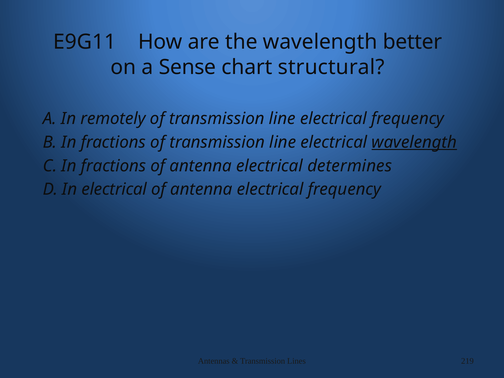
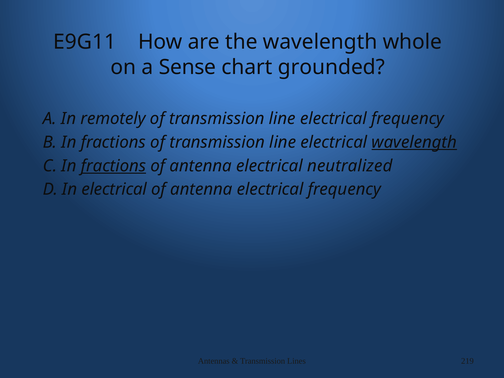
better: better -> whole
structural: structural -> grounded
fractions at (113, 166) underline: none -> present
determines: determines -> neutralized
